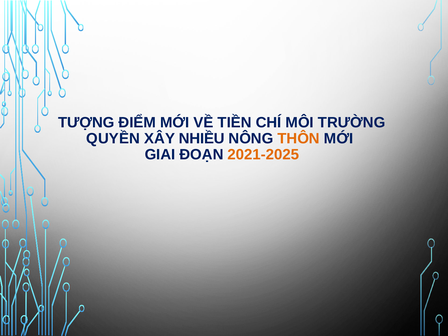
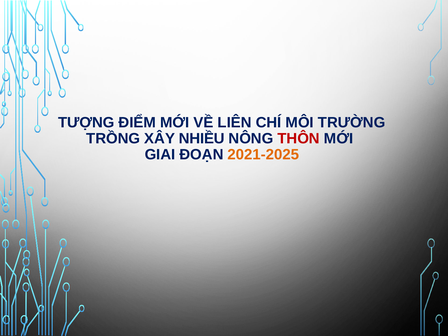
TIỀN: TIỀN -> LIÊN
QUYỀN: QUYỀN -> TRỒNG
THÔN colour: orange -> red
